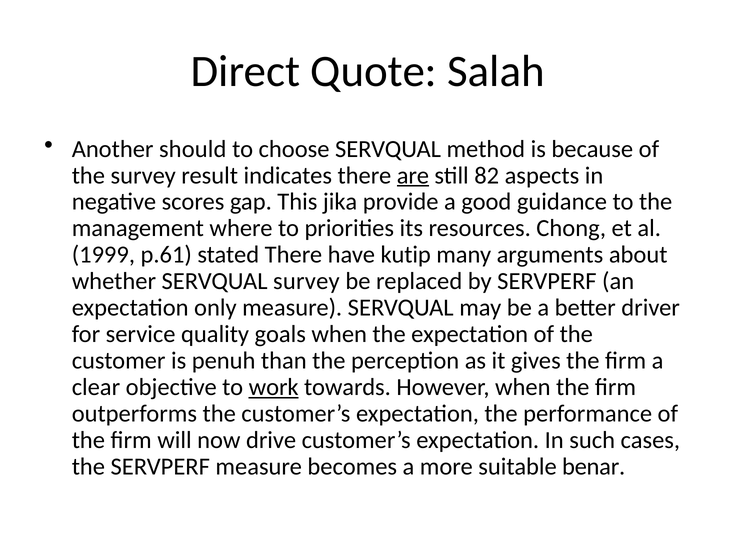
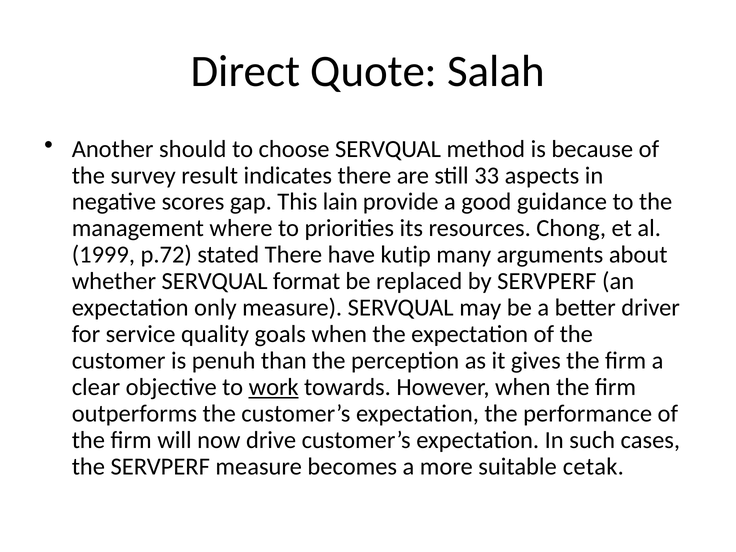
are underline: present -> none
82: 82 -> 33
jika: jika -> lain
p.61: p.61 -> p.72
SERVQUAL survey: survey -> format
benar: benar -> cetak
